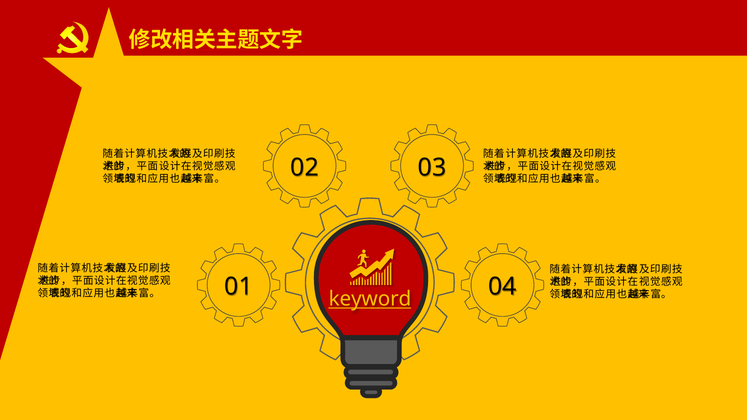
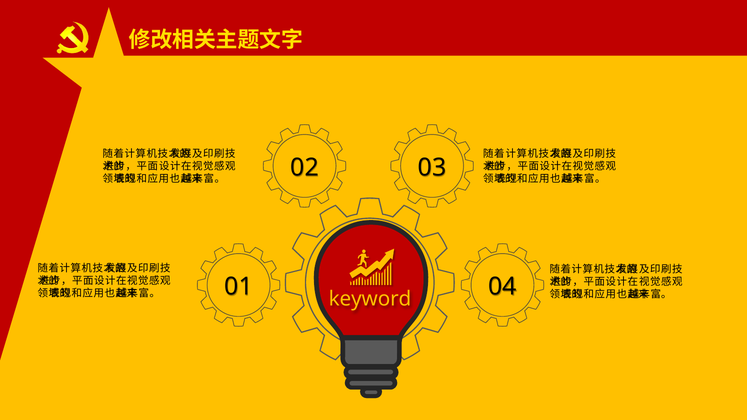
keyword underline: present -> none
